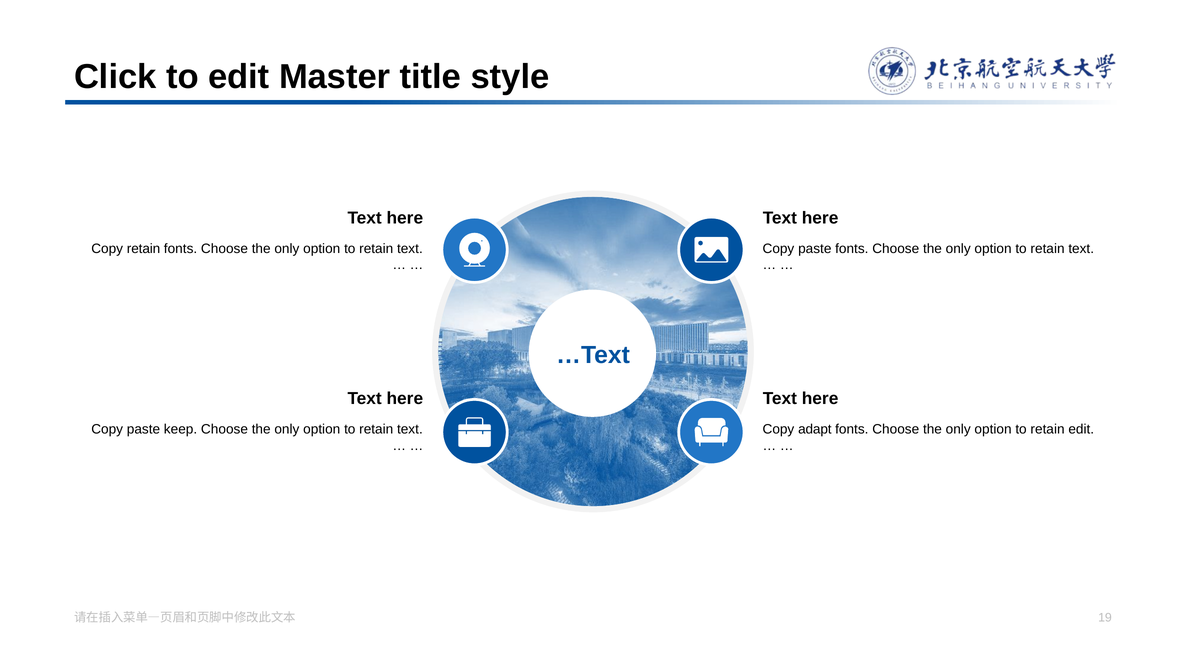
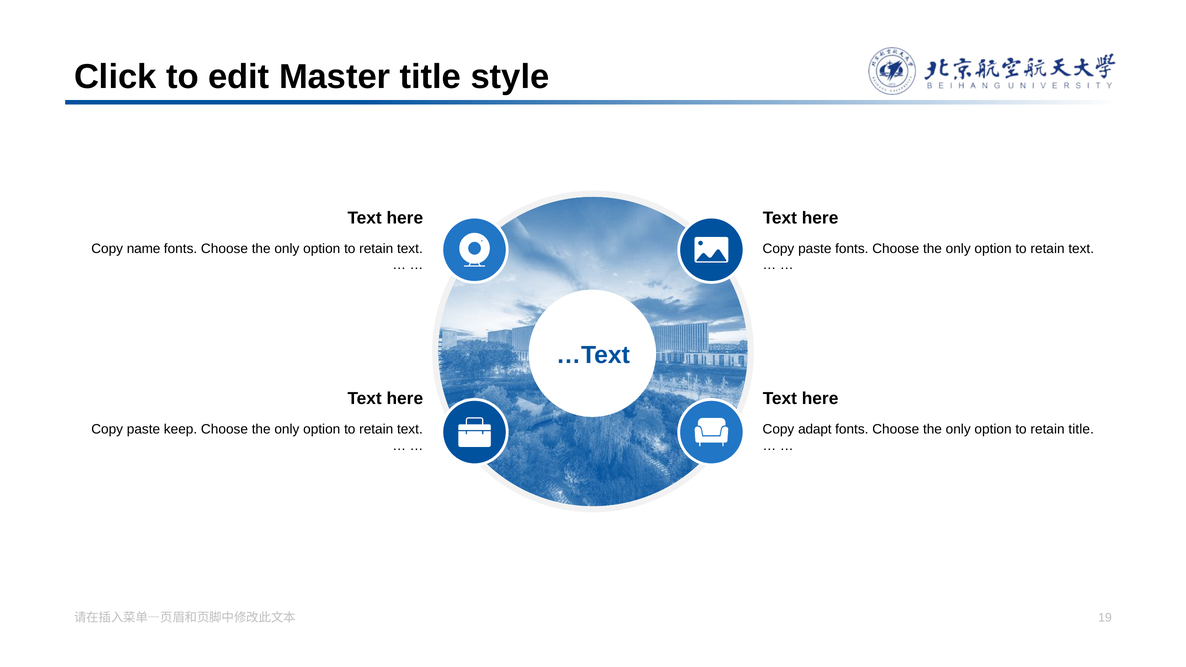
Copy retain: retain -> name
retain edit: edit -> title
